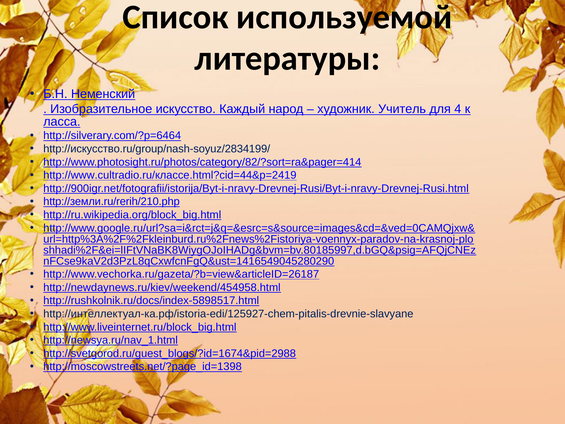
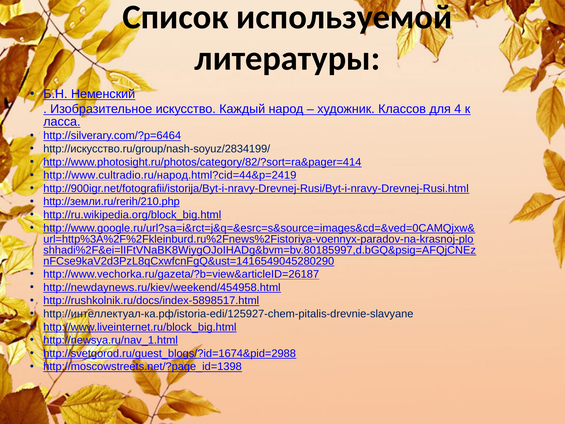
Учитель: Учитель -> Классов
http://www.cultradio.ru/классе.html?cid=44&p=2419: http://www.cultradio.ru/классе.html?cid=44&p=2419 -> http://www.cultradio.ru/народ.html?cid=44&p=2419
